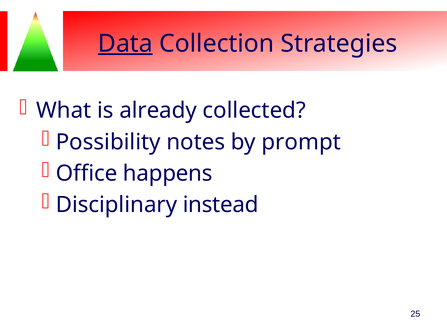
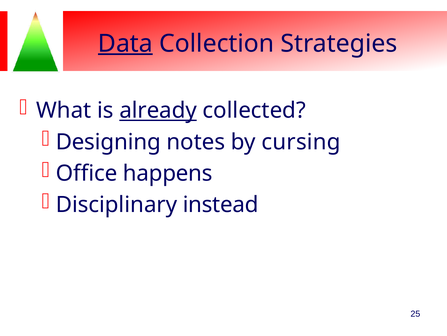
already underline: none -> present
Possibility: Possibility -> Designing
prompt: prompt -> cursing
